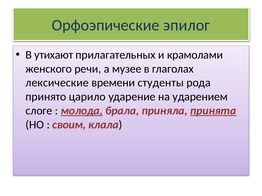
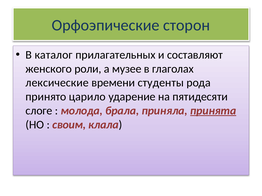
эпилог: эпилог -> сторон
утихают: утихают -> каталог
крамолами: крамолами -> составляют
речи: речи -> роли
ударением: ударением -> пятидесяти
молода underline: present -> none
